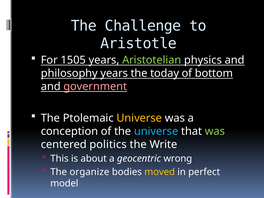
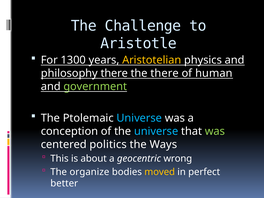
1505: 1505 -> 1300
Aristotelian colour: light green -> yellow
philosophy years: years -> there
the today: today -> there
bottom: bottom -> human
government colour: pink -> light green
Universe at (139, 118) colour: yellow -> light blue
Write: Write -> Ways
model: model -> better
